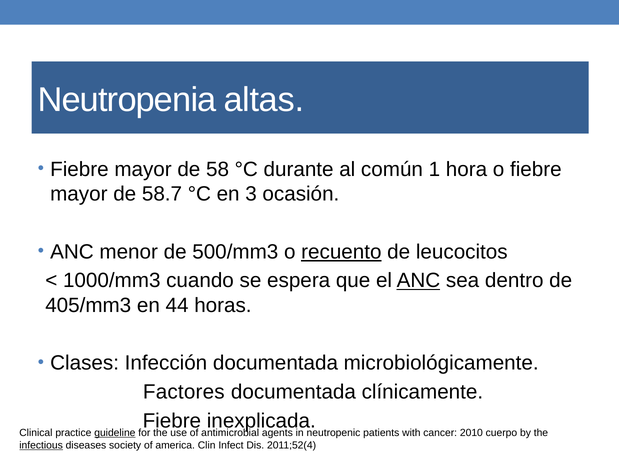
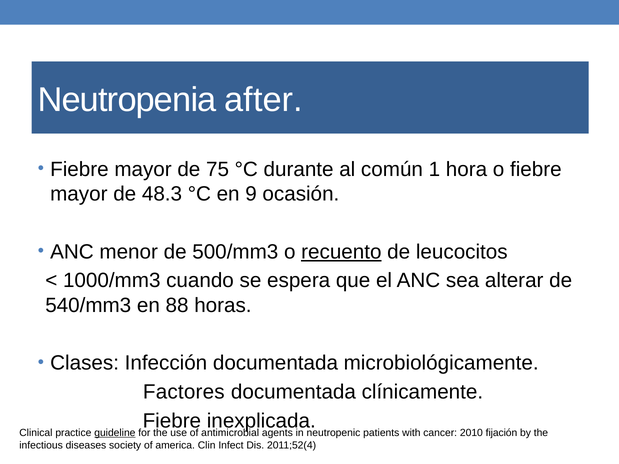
altas: altas -> after
58: 58 -> 75
58.7: 58.7 -> 48.3
3: 3 -> 9
ANC at (418, 281) underline: present -> none
dentro: dentro -> alterar
405/mm3: 405/mm3 -> 540/mm3
44: 44 -> 88
cuerpo: cuerpo -> fijación
infectious underline: present -> none
